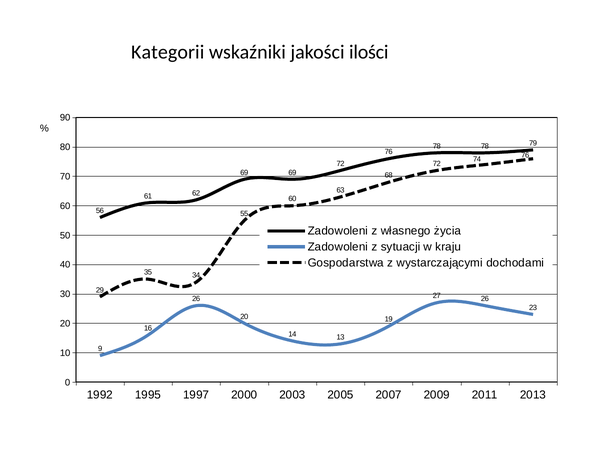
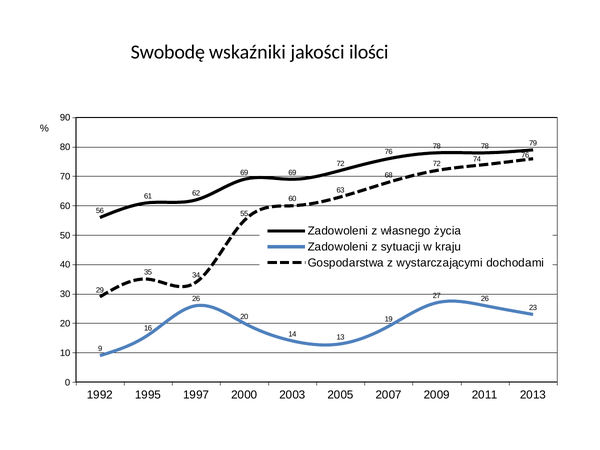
Kategorii: Kategorii -> Swobodę
